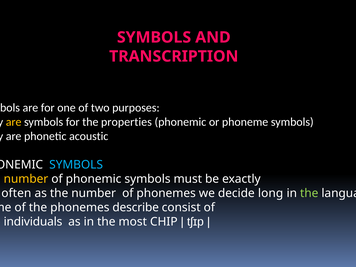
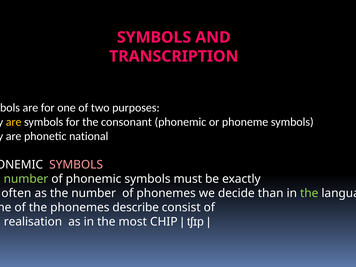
properties: properties -> consonant
acoustic: acoustic -> national
SYMBOLS at (76, 165) colour: light blue -> pink
number at (26, 179) colour: yellow -> light green
long: long -> than
individuals: individuals -> realisation
